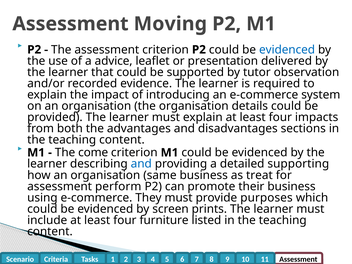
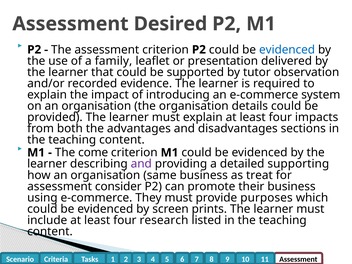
Moving: Moving -> Desired
advice: advice -> family
and at (141, 164) colour: blue -> purple
perform: perform -> consider
furniture: furniture -> research
